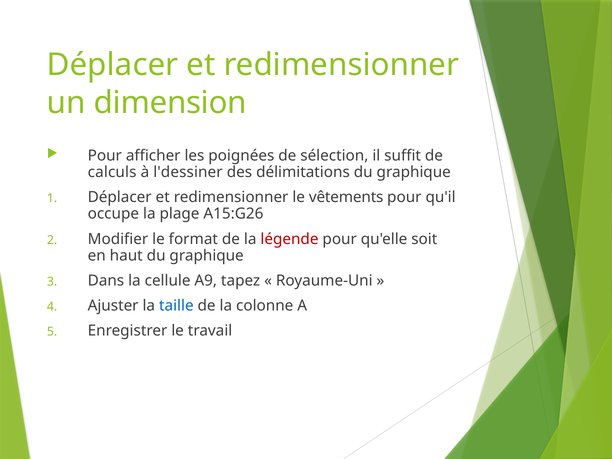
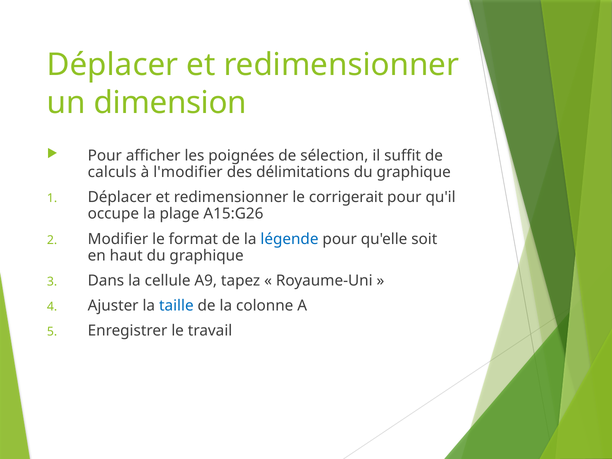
l'dessiner: l'dessiner -> l'modifier
vêtements: vêtements -> corrigerait
légende colour: red -> blue
